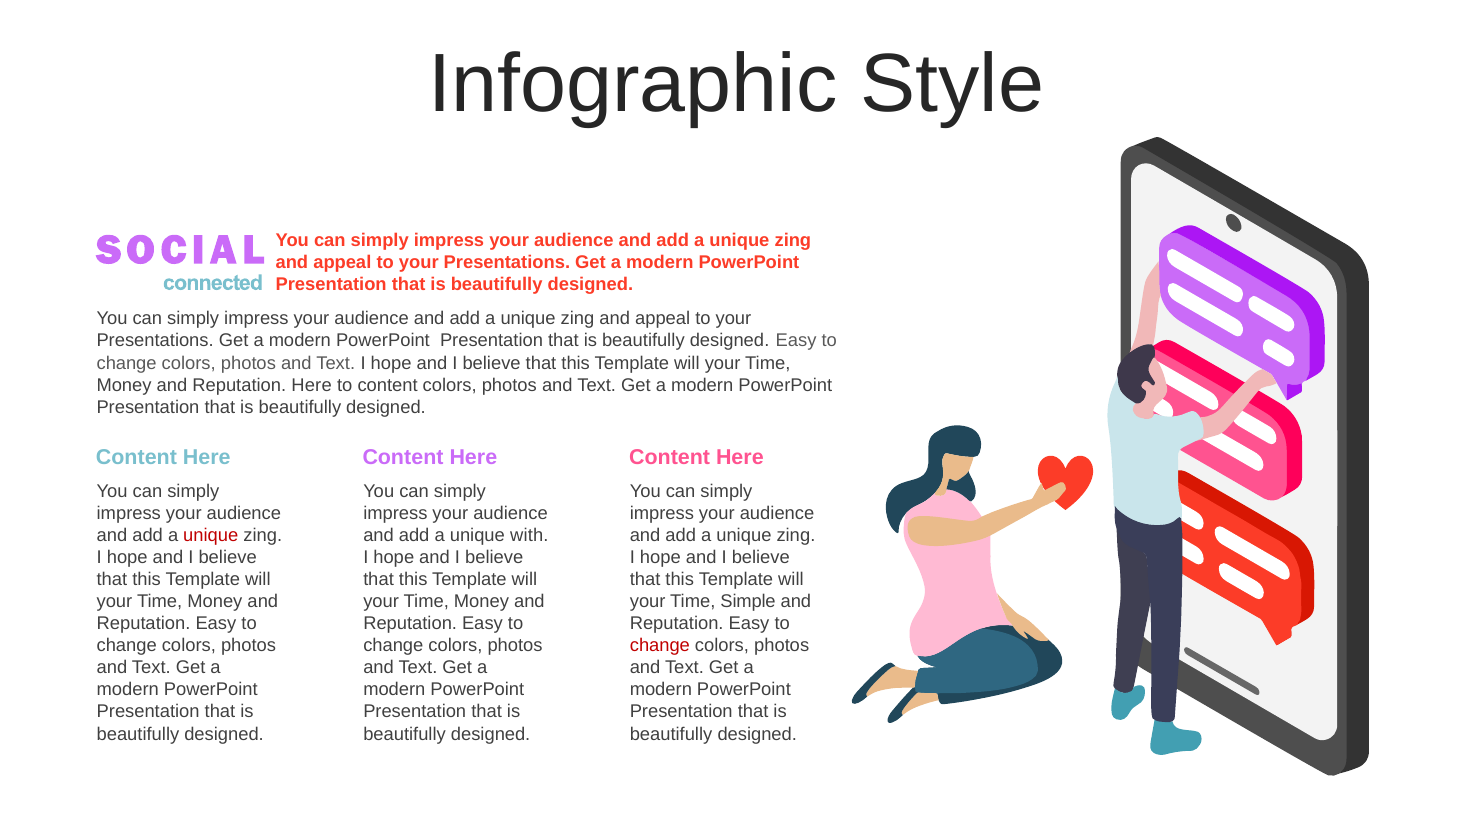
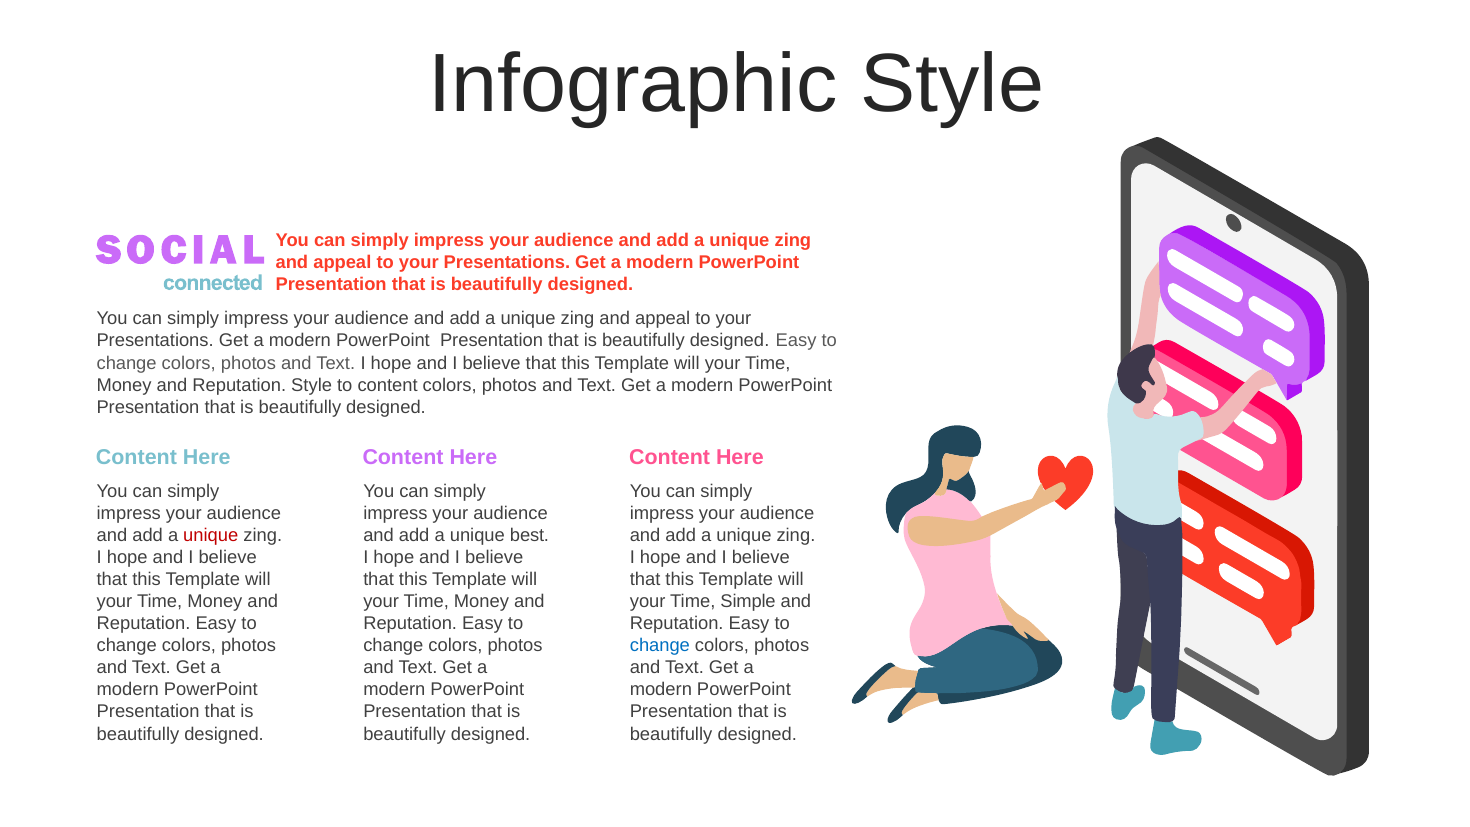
Reputation Here: Here -> Style
with: with -> best
change at (660, 646) colour: red -> blue
